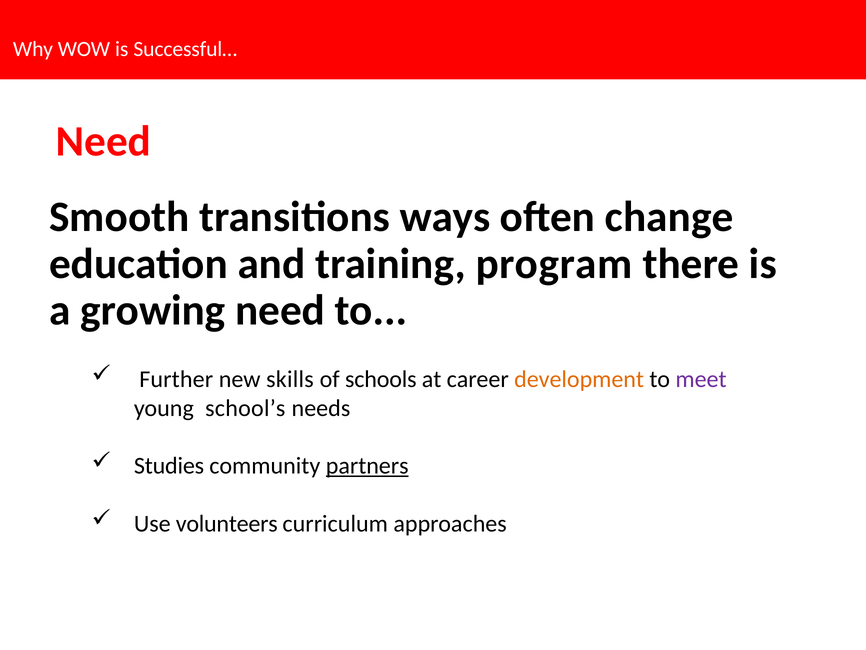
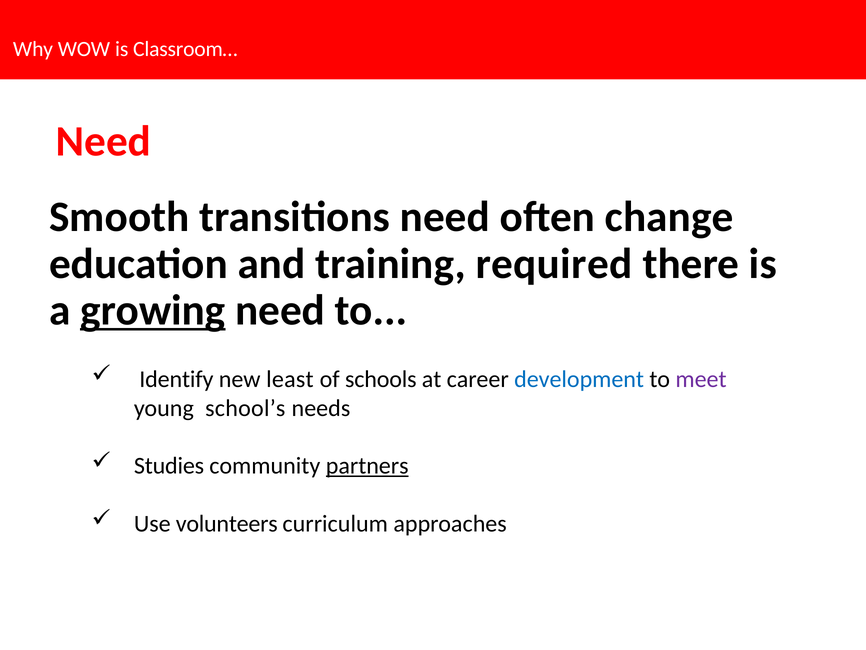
Successful…: Successful… -> Classroom…
transitions ways: ways -> need
program: program -> required
growing underline: none -> present
Further: Further -> Identify
skills: skills -> least
development colour: orange -> blue
